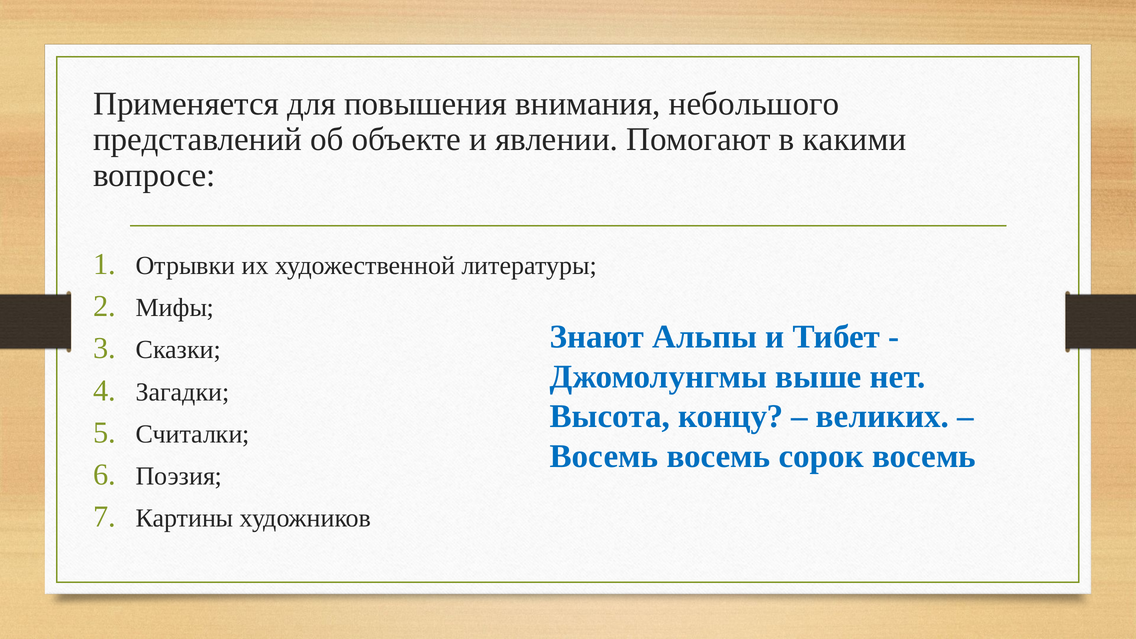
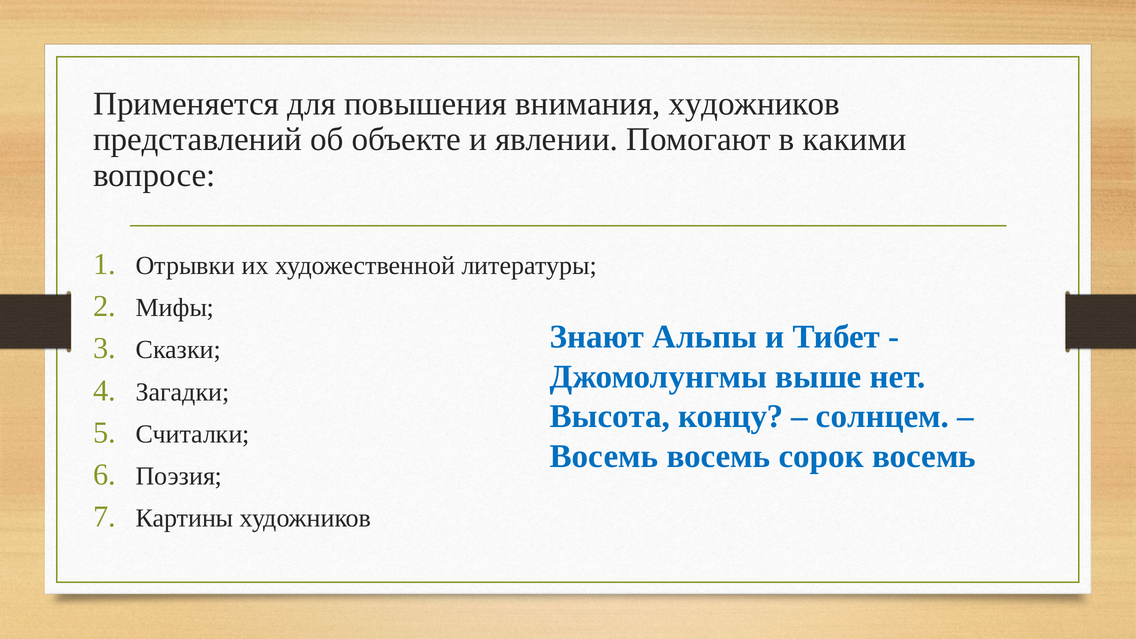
внимания небольшого: небольшого -> художников
великих: великих -> солнцем
